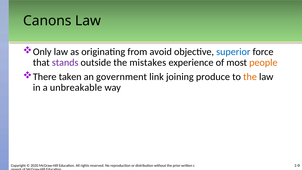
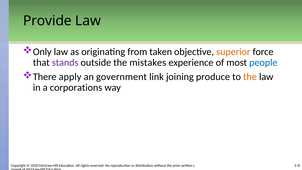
Canons: Canons -> Provide
avoid: avoid -> taken
superior colour: blue -> orange
people colour: orange -> blue
taken: taken -> apply
unbreakable: unbreakable -> corporations
